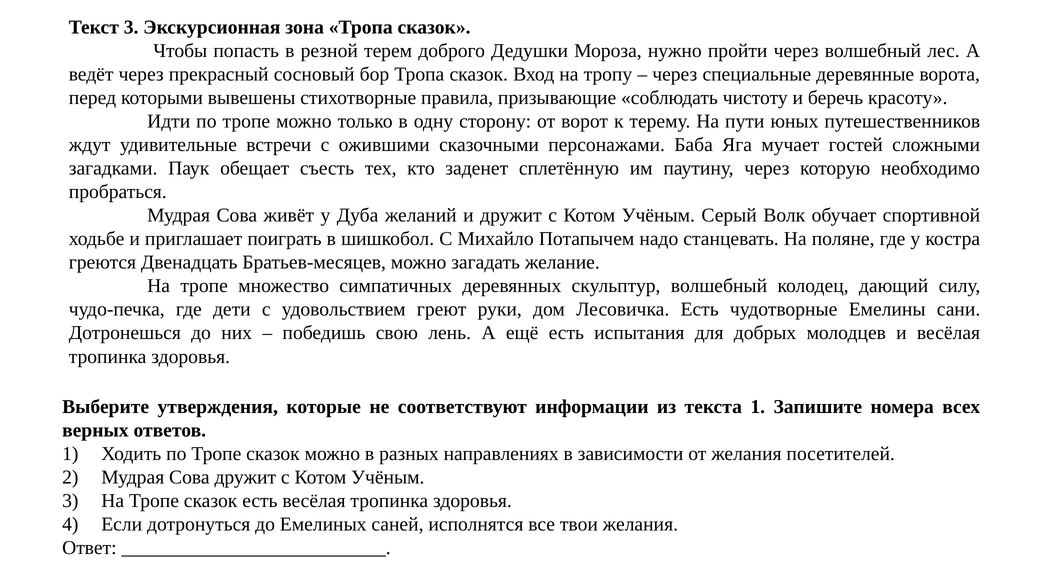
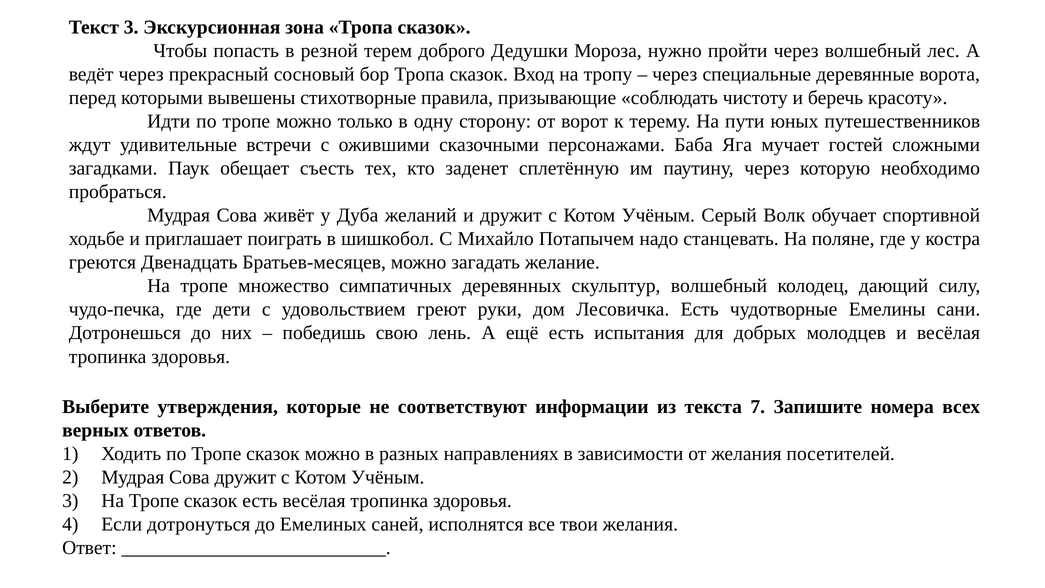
текста 1: 1 -> 7
